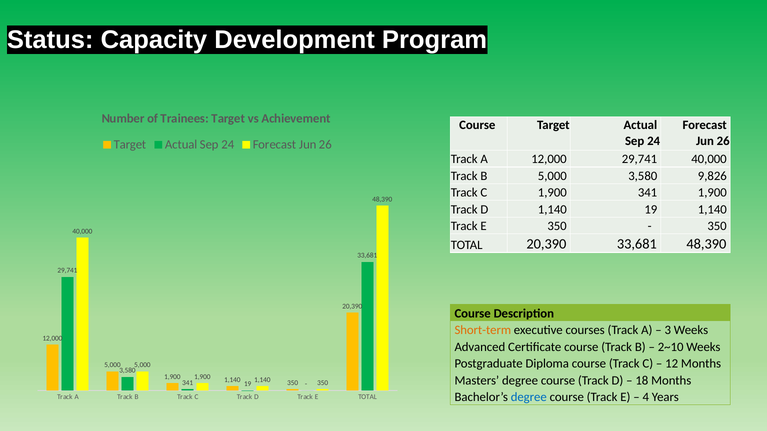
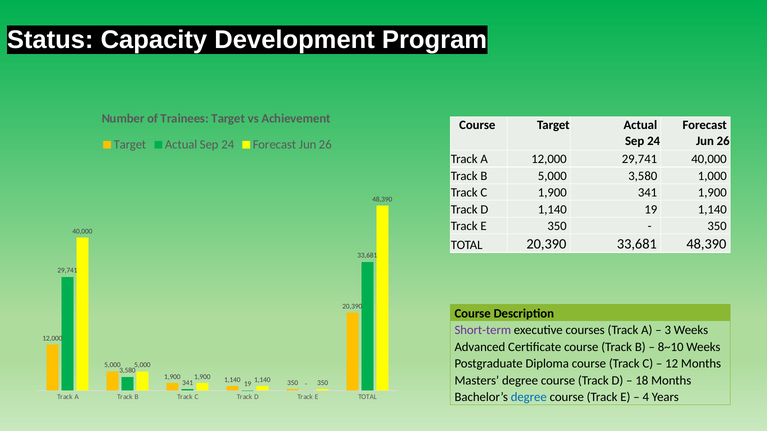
9,826: 9,826 -> 1,000
Short-term colour: orange -> purple
2~10: 2~10 -> 8~10
